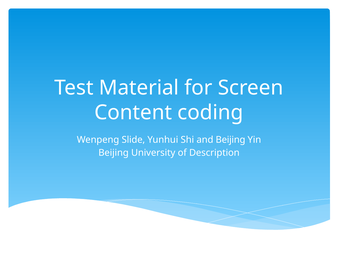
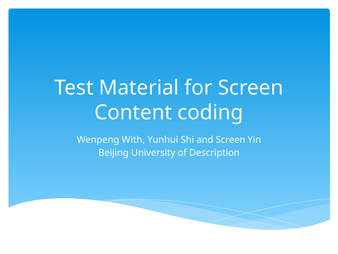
Slide: Slide -> With
and Beijing: Beijing -> Screen
